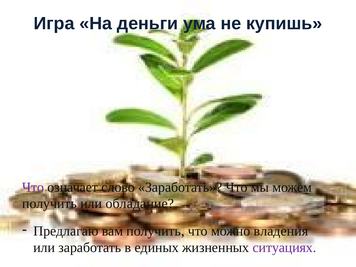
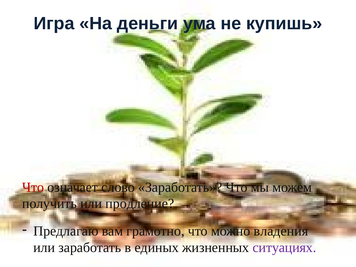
Что at (33, 187) colour: purple -> red
обладание: обладание -> продление
вам получить: получить -> грамотно
